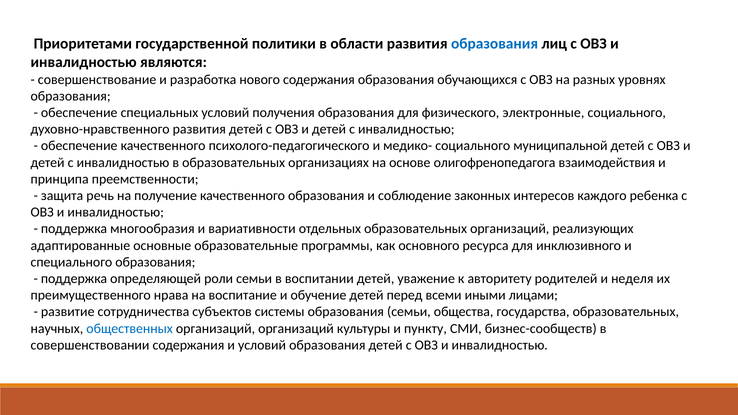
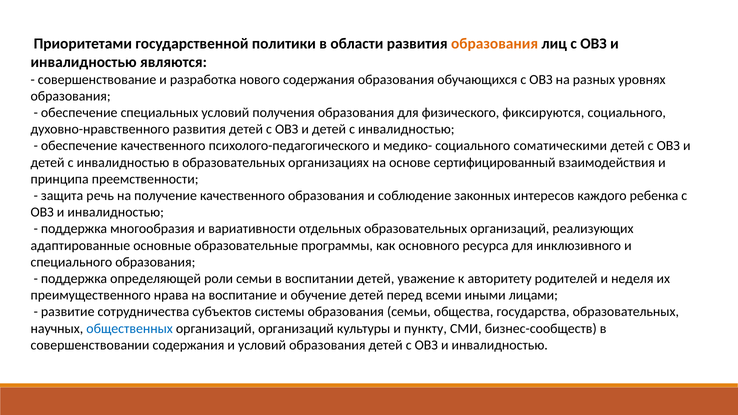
образования at (495, 44) colour: blue -> orange
электронные: электронные -> фиксируются
муниципальной: муниципальной -> соматическими
олигофренопедагога: олигофренопедагога -> сертифицированный
